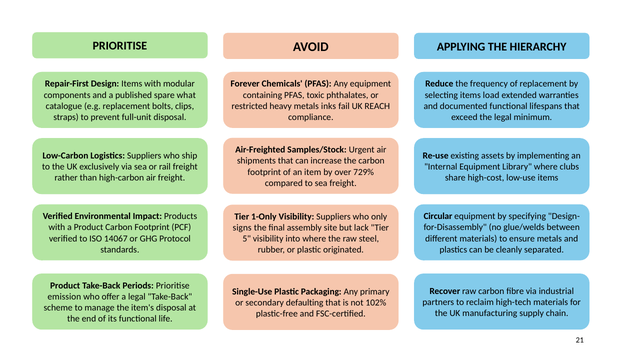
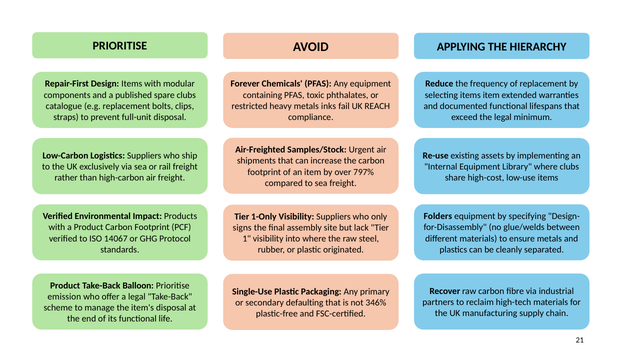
spare what: what -> clubs
items load: load -> item
729%: 729% -> 797%
Circular: Circular -> Folders
5: 5 -> 1
Periods: Periods -> Balloon
102%: 102% -> 346%
